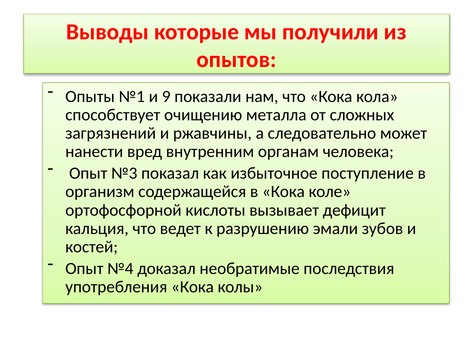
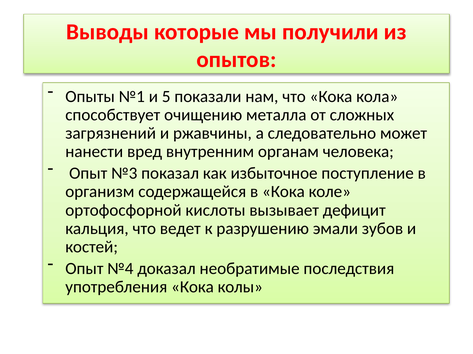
9: 9 -> 5
